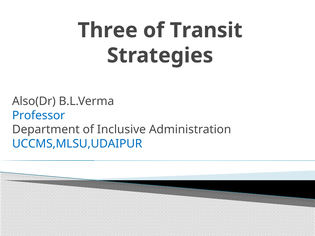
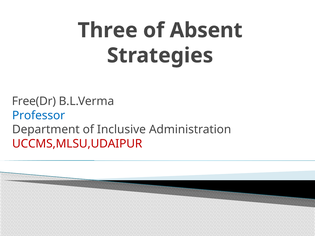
Transit: Transit -> Absent
Also(Dr: Also(Dr -> Free(Dr
UCCMS,MLSU,UDAIPUR colour: blue -> red
